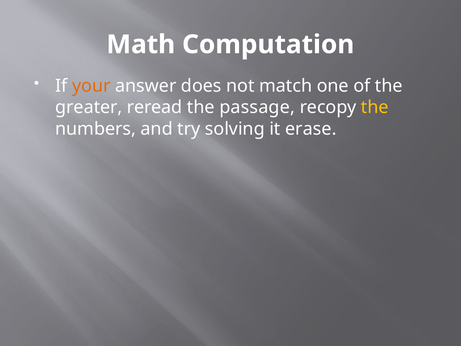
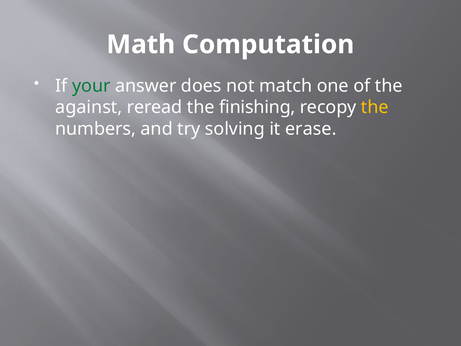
your colour: orange -> green
greater: greater -> against
passage: passage -> finishing
